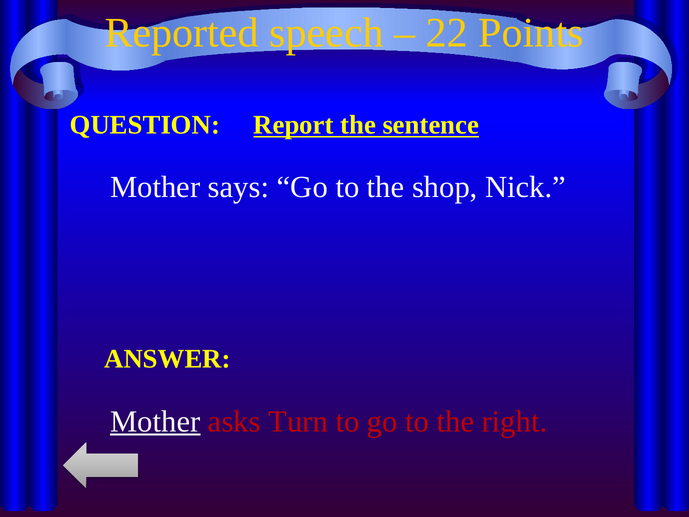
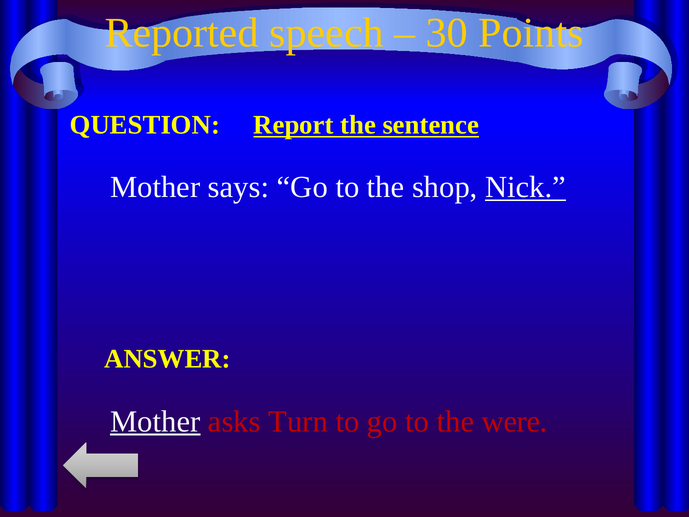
22: 22 -> 30
Nick underline: none -> present
right: right -> were
